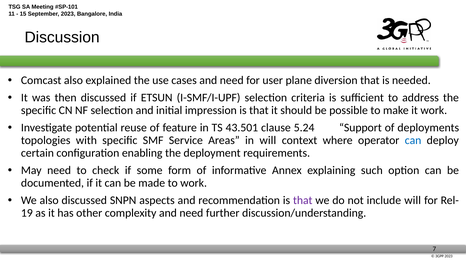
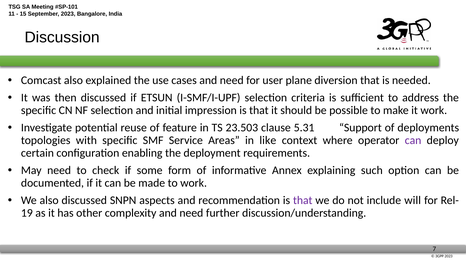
43.501: 43.501 -> 23.503
5.24: 5.24 -> 5.31
in will: will -> like
can at (413, 140) colour: blue -> purple
